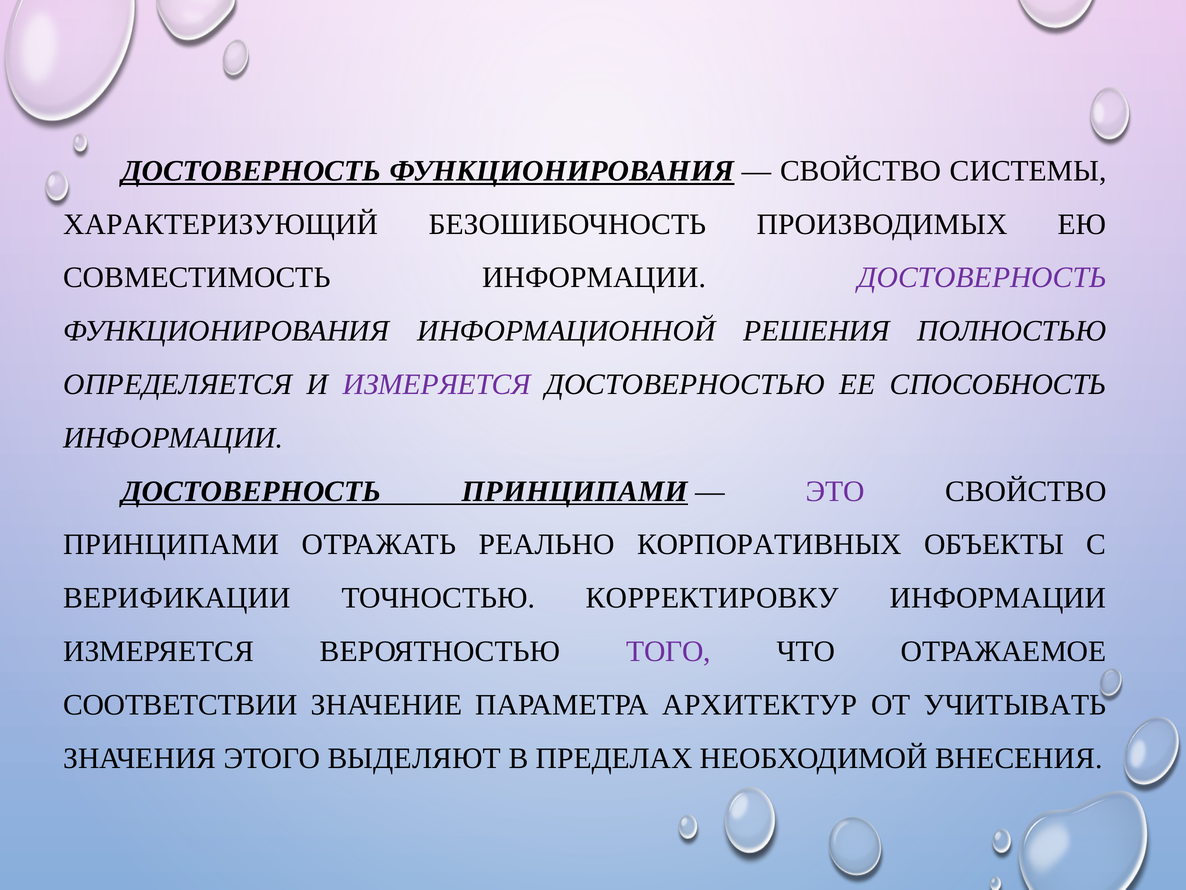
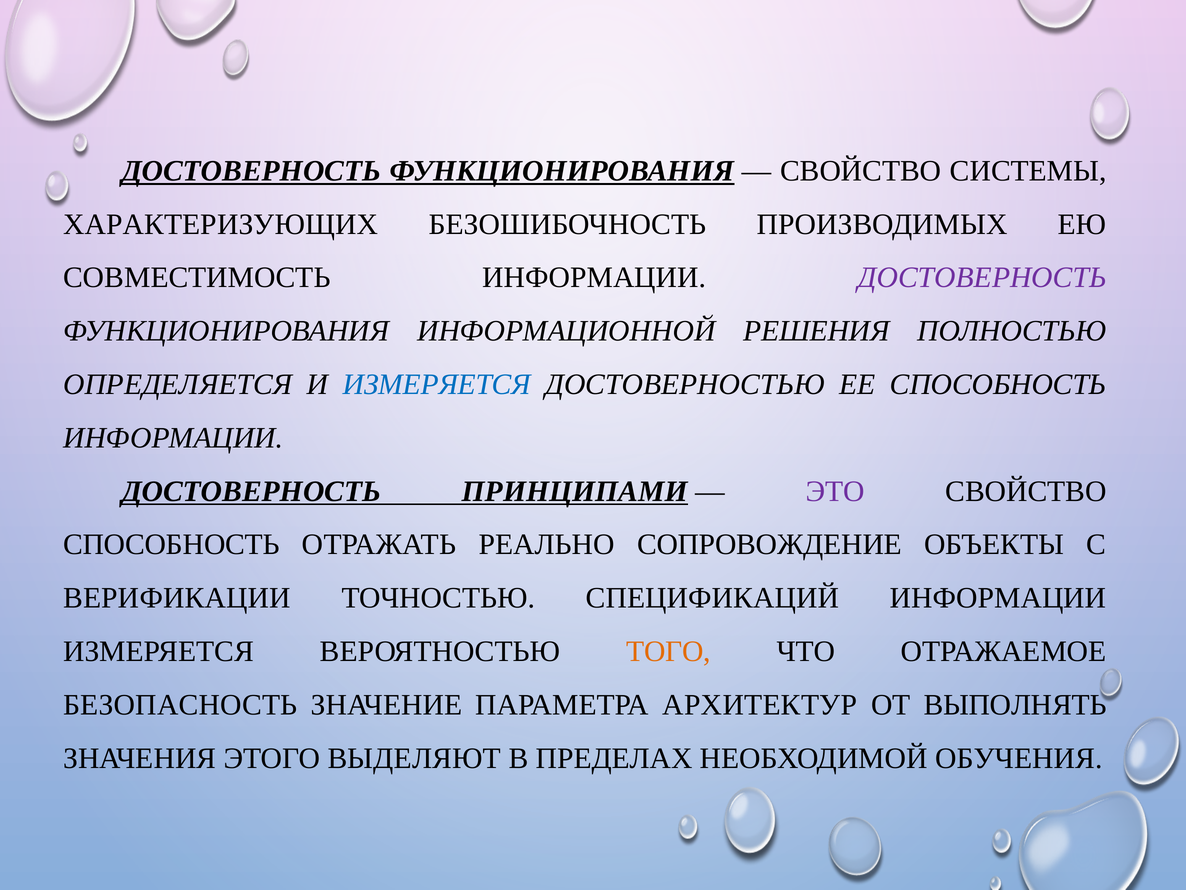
ХАРАКТЕРИЗУЮЩИЙ: ХАРАКТЕРИЗУЮЩИЙ -> ХАРАКТЕРИЗУЮЩИХ
ИЗМЕРЯЕТСЯ at (437, 384) colour: purple -> blue
ПРИНЦИПАМИ at (171, 544): ПРИНЦИПАМИ -> СПОСОБНОСТЬ
КОРПОРАТИВНЫХ: КОРПОРАТИВНЫХ -> СОПРОВОЖДЕНИЕ
КОРРЕКТИРОВКУ: КОРРЕКТИРОВКУ -> СПЕЦИФИКАЦИЙ
ТОГО colour: purple -> orange
СООТВЕТСТВИИ: СООТВЕТСТВИИ -> БЕЗОПАСНОСТЬ
УЧИТЫВАТЬ: УЧИТЫВАТЬ -> ВЫПОЛНЯТЬ
ВНЕСЕНИЯ: ВНЕСЕНИЯ -> ОБУЧЕНИЯ
